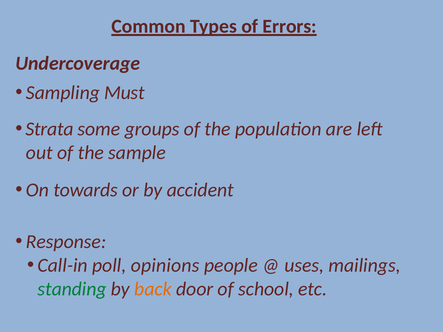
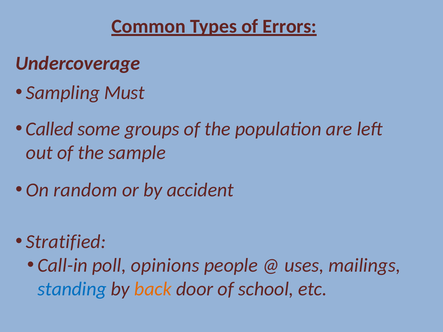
Strata: Strata -> Called
towards: towards -> random
Response: Response -> Stratified
standing colour: green -> blue
